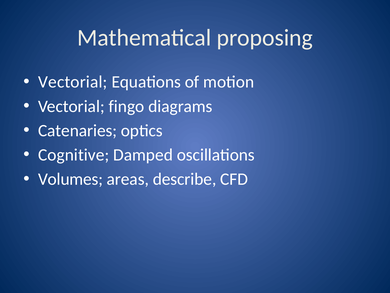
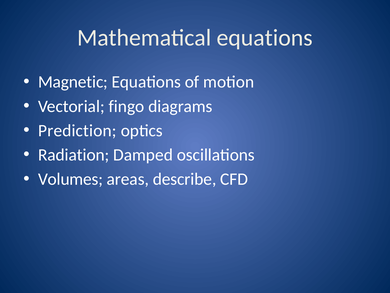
Mathematical proposing: proposing -> equations
Vectorial at (73, 82): Vectorial -> Magnetic
Catenaries: Catenaries -> Prediction
Cognitive: Cognitive -> Radiation
